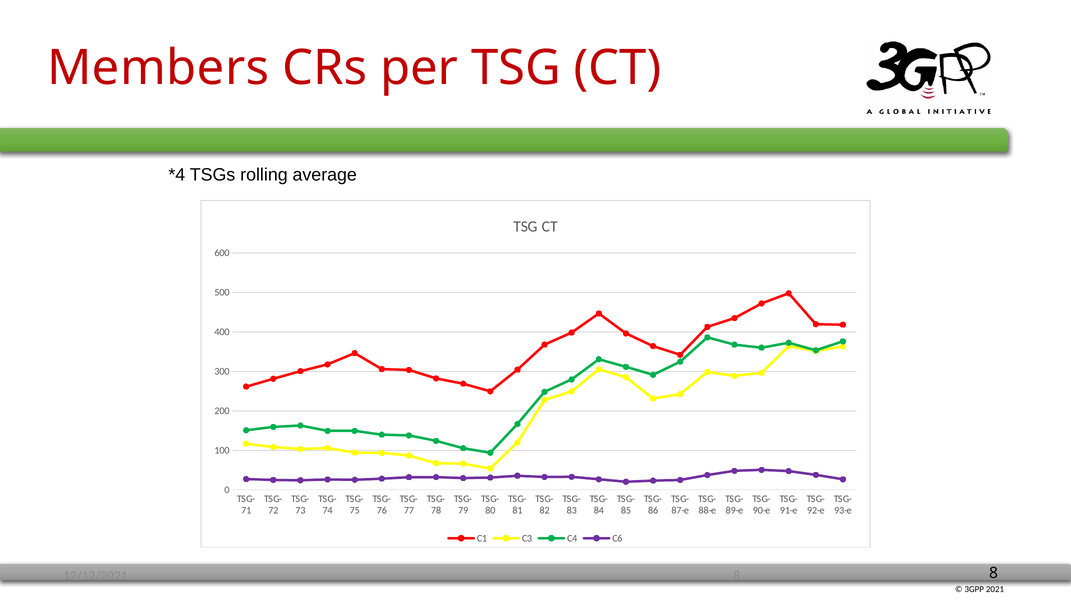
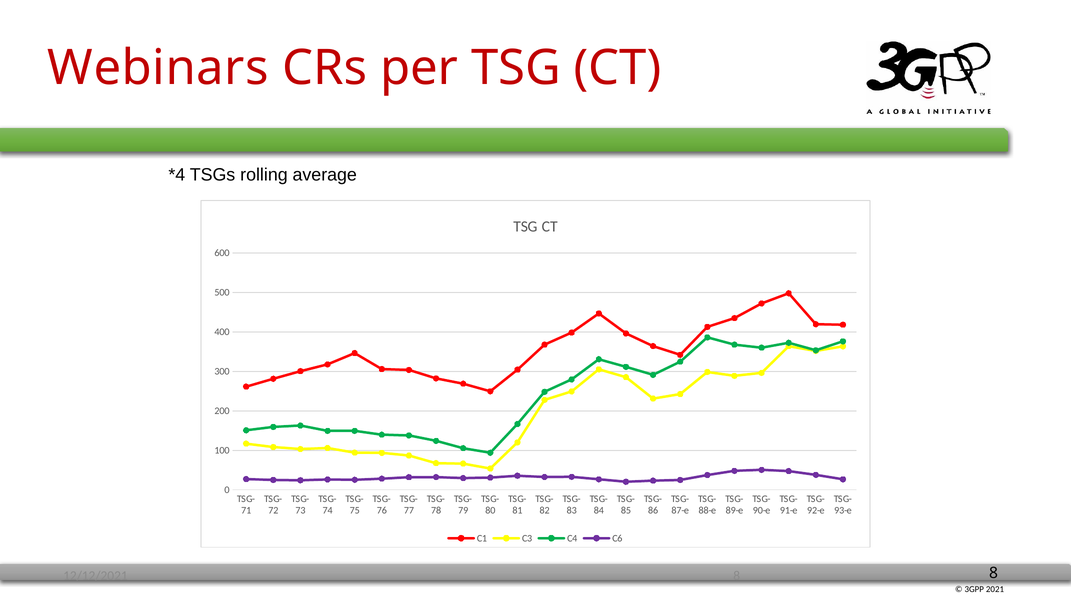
Members: Members -> Webinars
